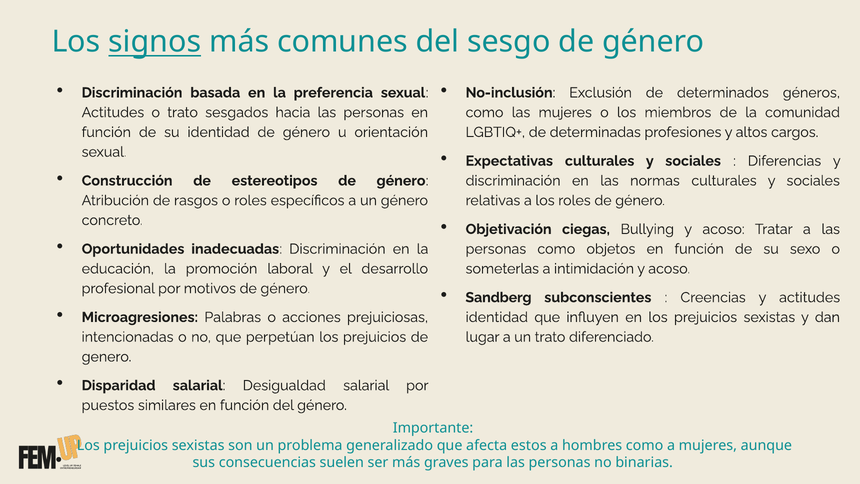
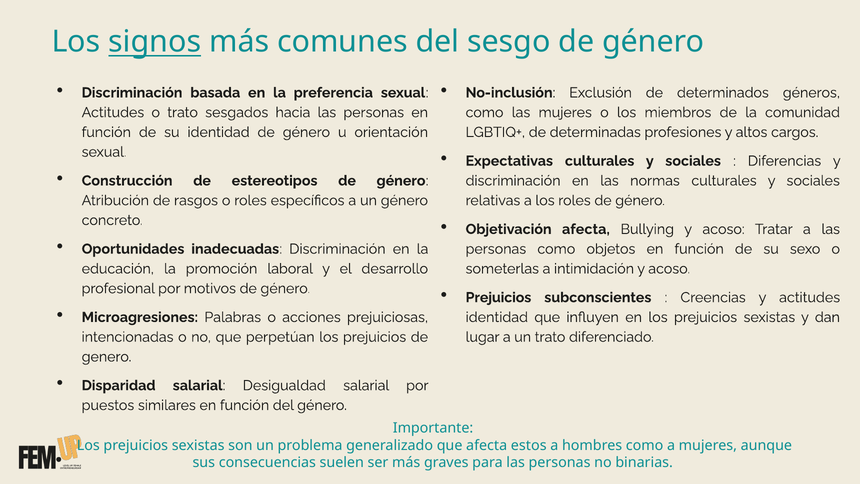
Objetivación ciegas: ciegas -> afecta
Sandberg at (498, 297): Sandberg -> Prejuicios
